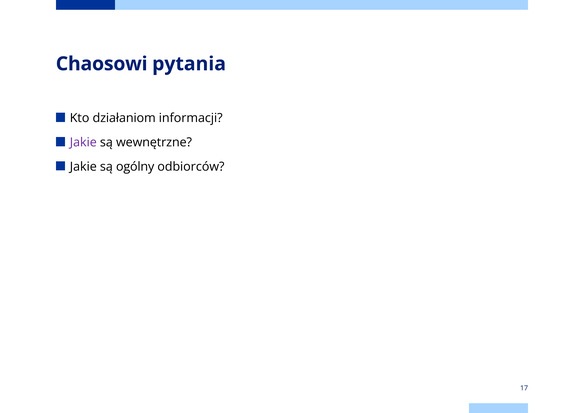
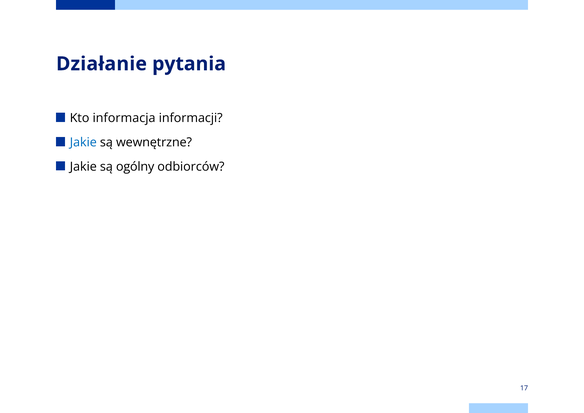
Chaosowi: Chaosowi -> Działanie
działaniom: działaniom -> informacja
Jakie at (83, 142) colour: purple -> blue
